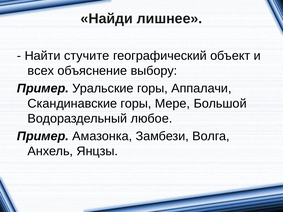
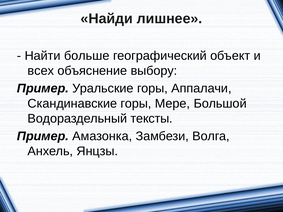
стучите: стучите -> больше
любое: любое -> тексты
